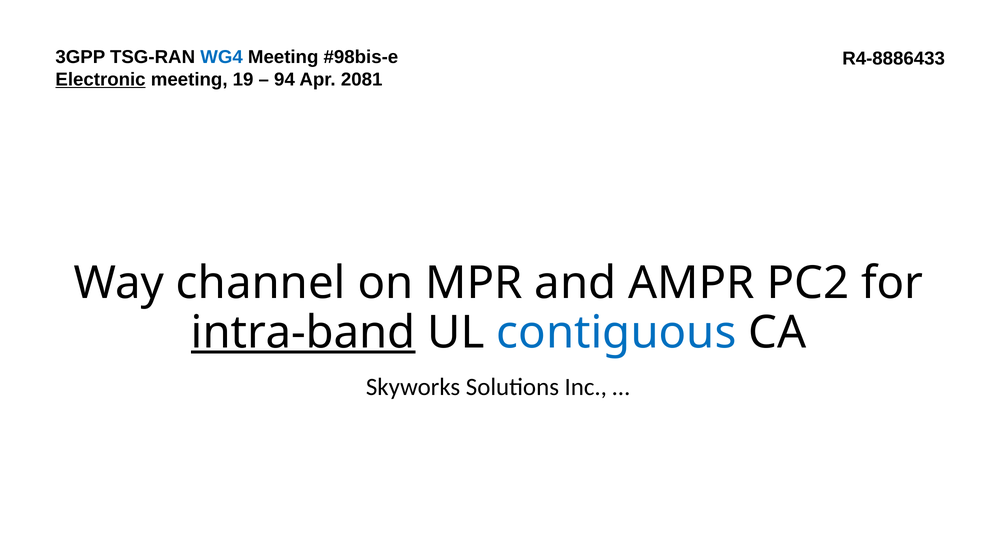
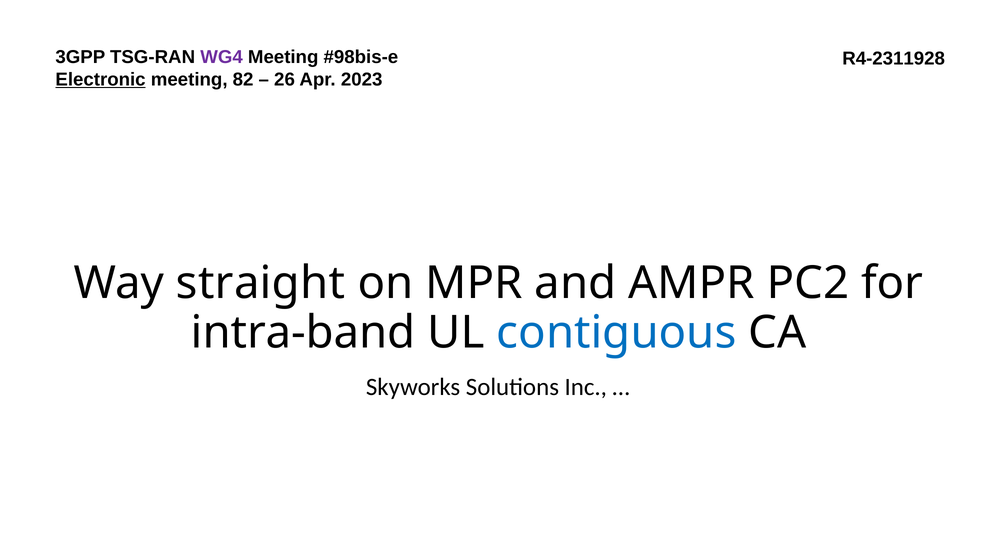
WG4 colour: blue -> purple
R4-8886433: R4-8886433 -> R4-2311928
19: 19 -> 82
94: 94 -> 26
2081: 2081 -> 2023
channel: channel -> straight
intra-band underline: present -> none
